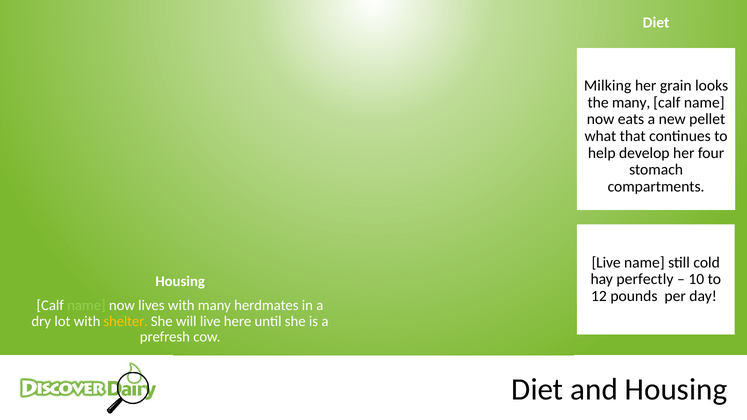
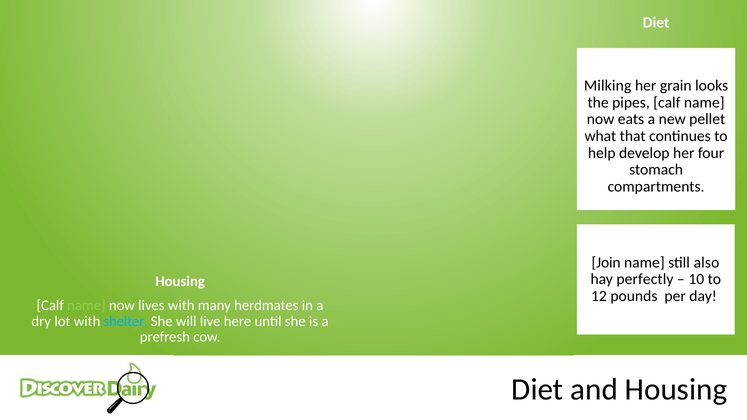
the many: many -> pipes
Live at (606, 263): Live -> Join
cold: cold -> also
shelter colour: yellow -> light blue
